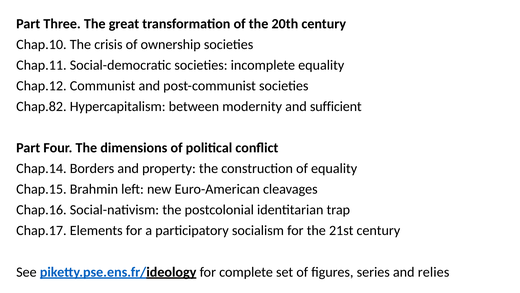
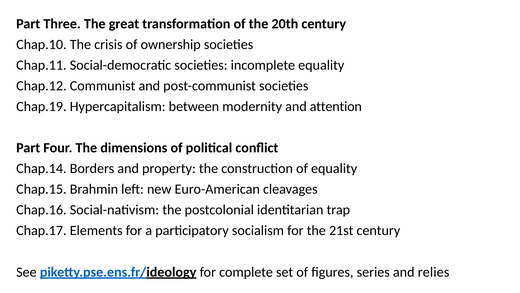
Chap.82: Chap.82 -> Chap.19
sufficient: sufficient -> attention
